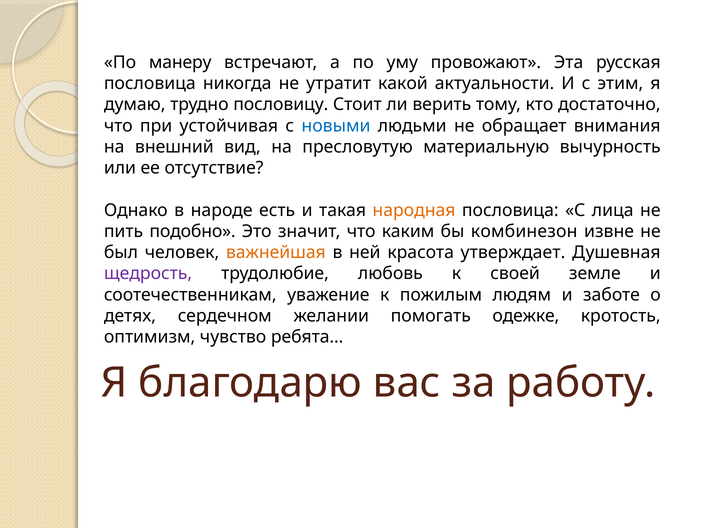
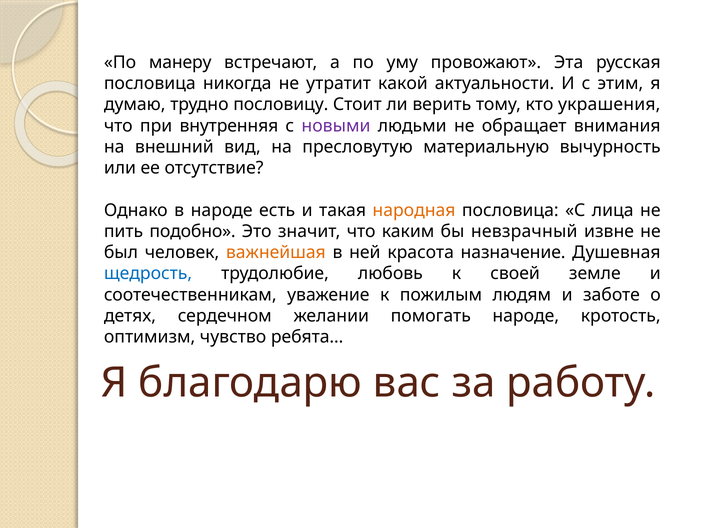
достаточно: достаточно -> украшения
устойчивая: устойчивая -> внутренняя
новыми colour: blue -> purple
комбинезон: комбинезон -> невзрачный
утверждает: утверждает -> назначение
щедрость colour: purple -> blue
помогать одежке: одежке -> народе
